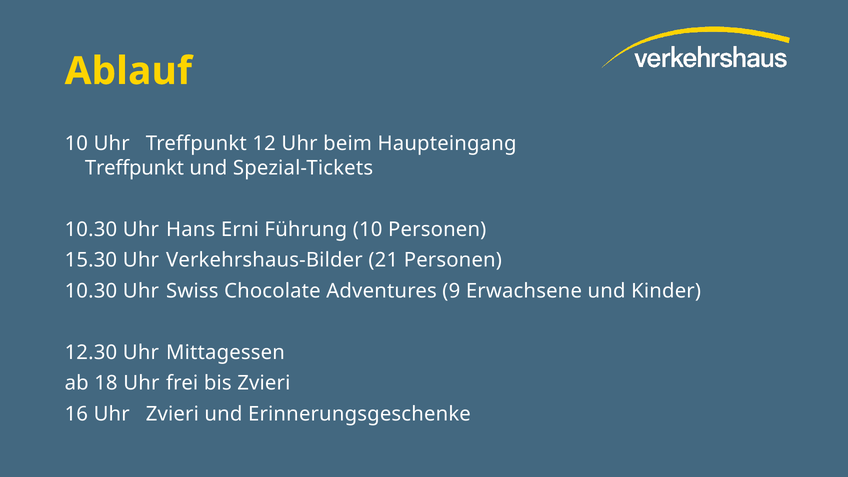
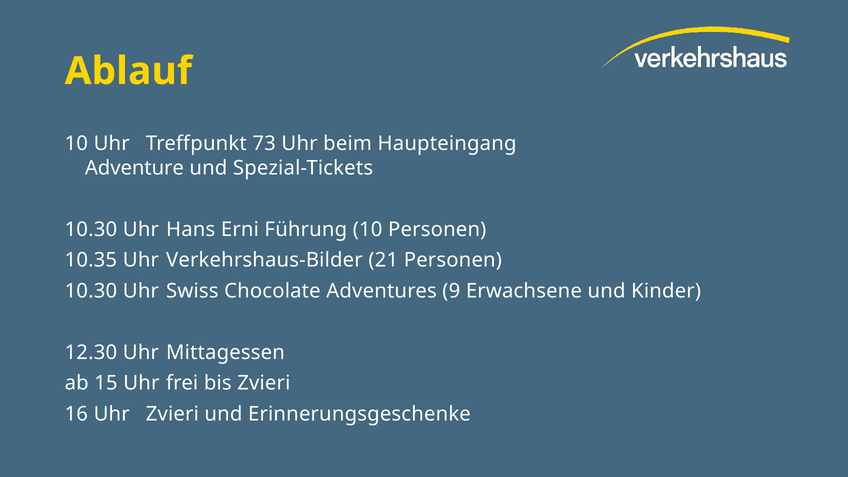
12: 12 -> 73
Treffpunkt at (134, 168): Treffpunkt -> Adventure
15.30: 15.30 -> 10.35
18: 18 -> 15
